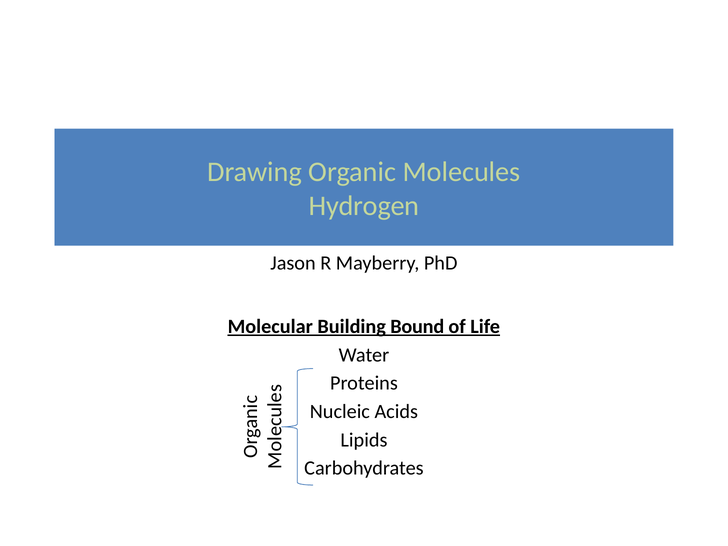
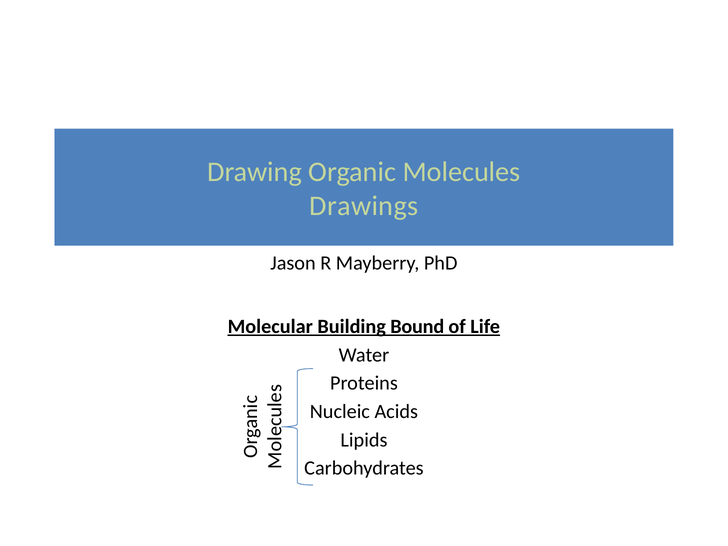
Hydrogen: Hydrogen -> Drawings
